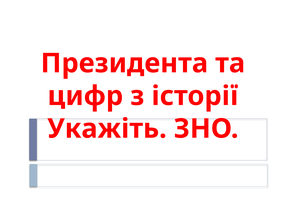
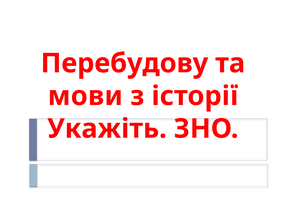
Президента: Президента -> Перебудову
цифр: цифр -> мови
